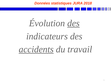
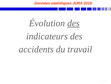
accidents underline: present -> none
